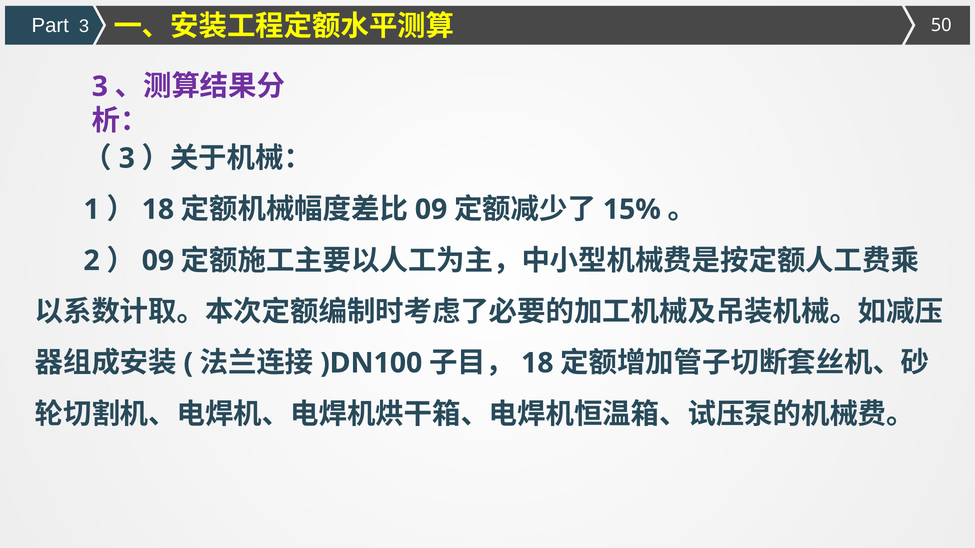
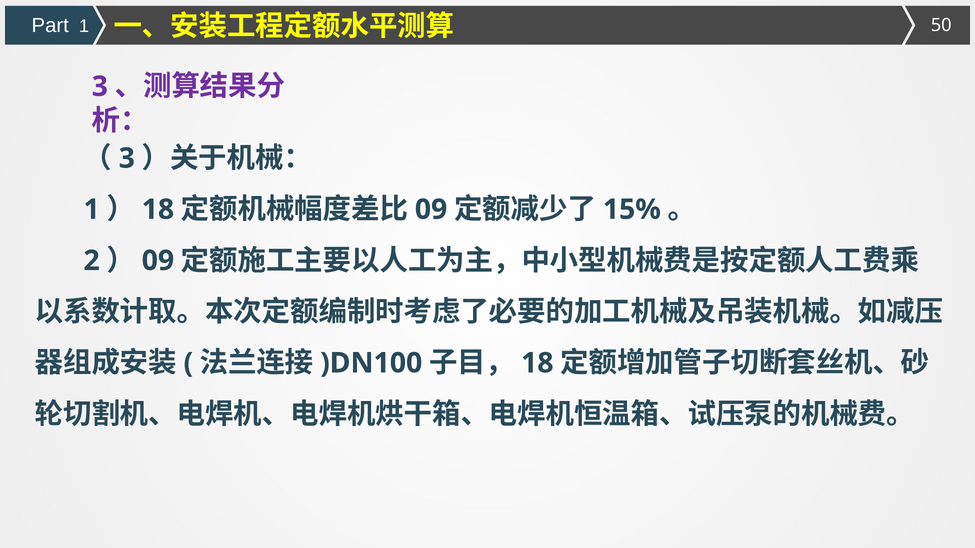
Part 3: 3 -> 1
